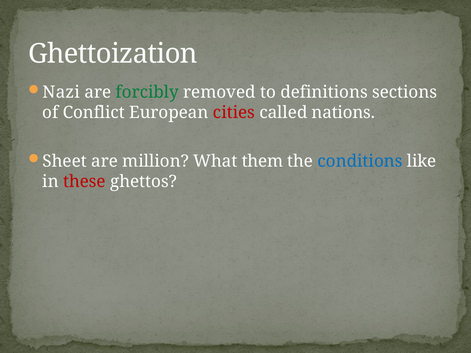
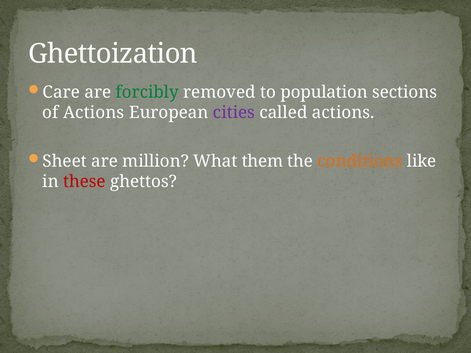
Nazi: Nazi -> Care
definitions: definitions -> population
of Conflict: Conflict -> Actions
cities colour: red -> purple
called nations: nations -> actions
conditions colour: blue -> orange
